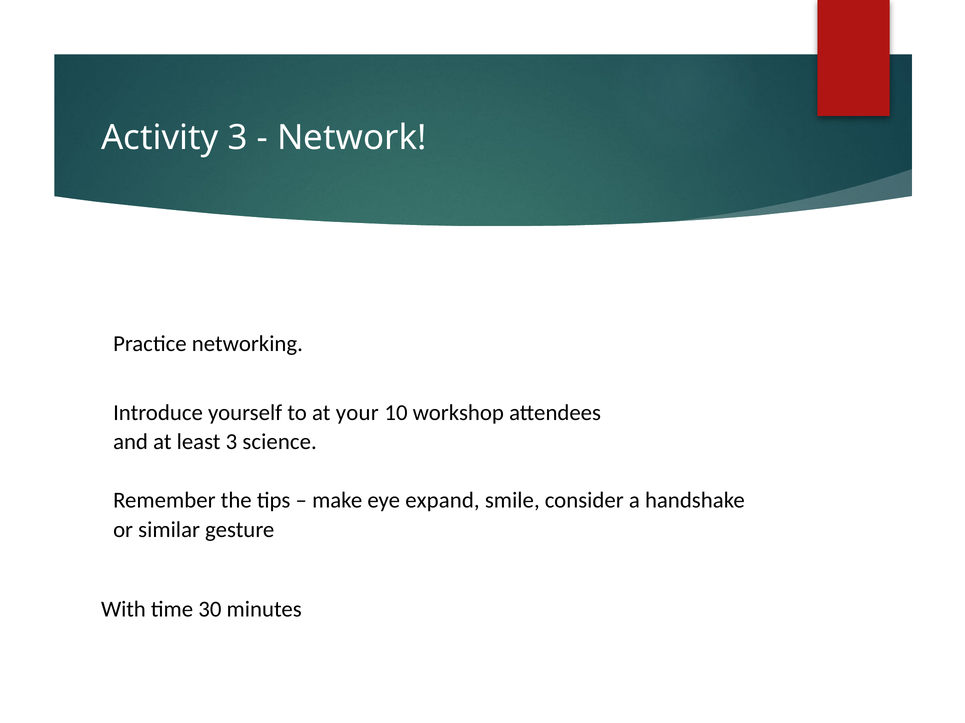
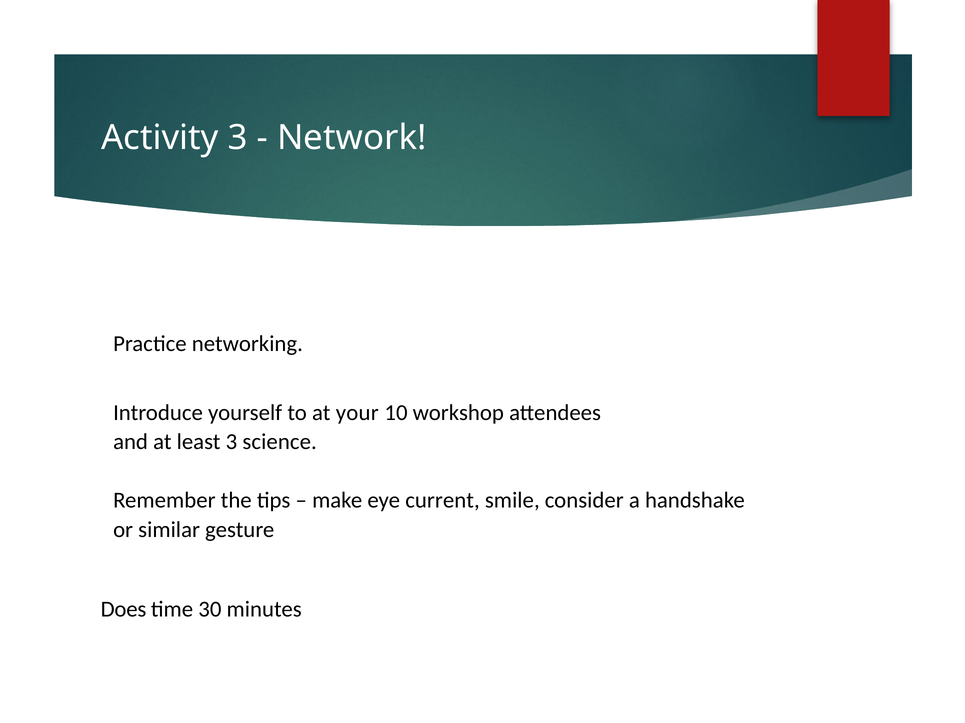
expand: expand -> current
With: With -> Does
